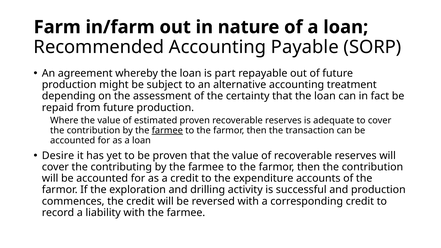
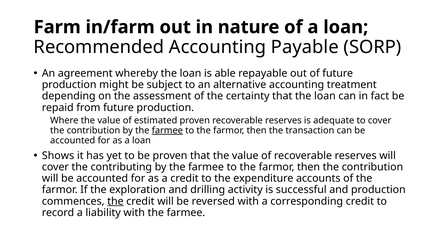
part: part -> able
Desire: Desire -> Shows
the at (115, 201) underline: none -> present
